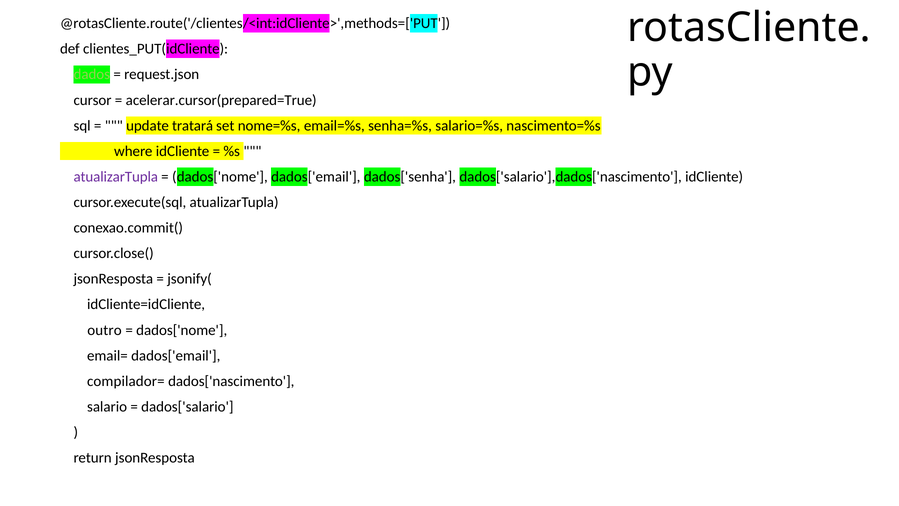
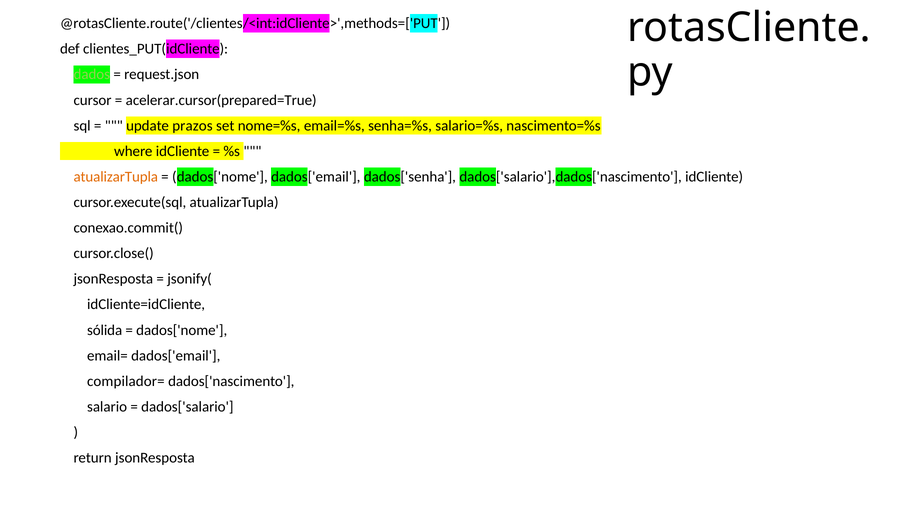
tratará: tratará -> prazos
atualizarTupla at (116, 177) colour: purple -> orange
outro: outro -> sólida
